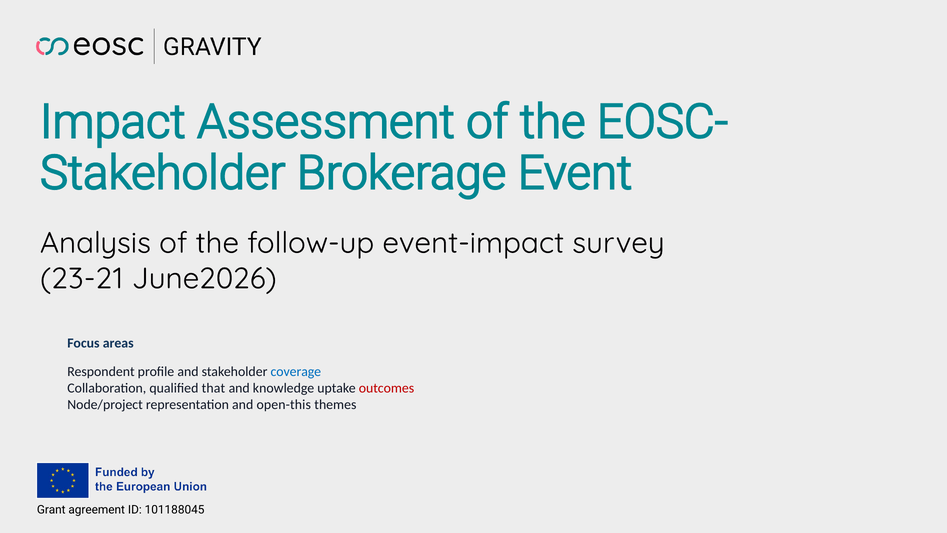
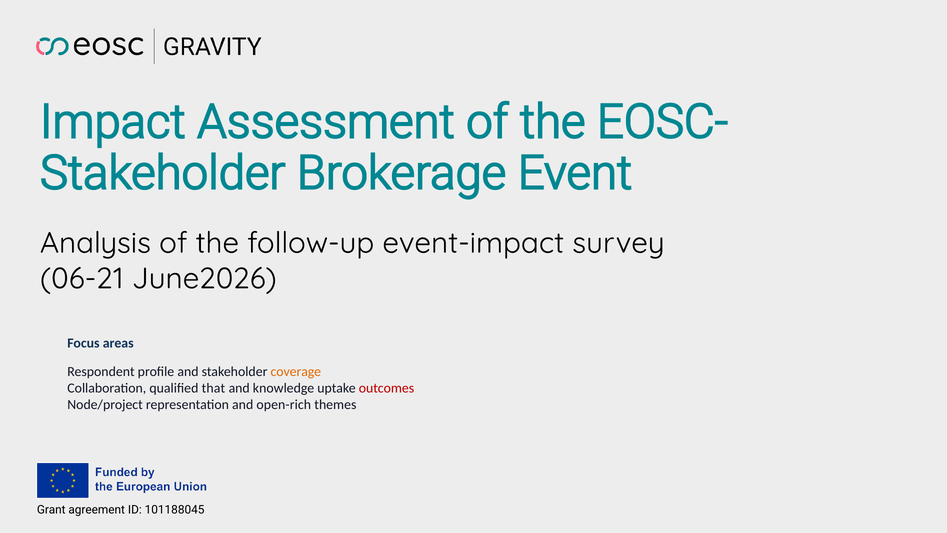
23-21: 23-21 -> 06-21
coverage colour: blue -> orange
open-this: open-this -> open-rich
